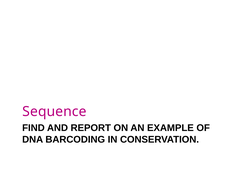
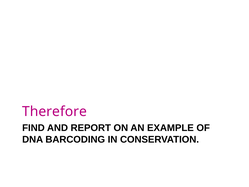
Sequence: Sequence -> Therefore
